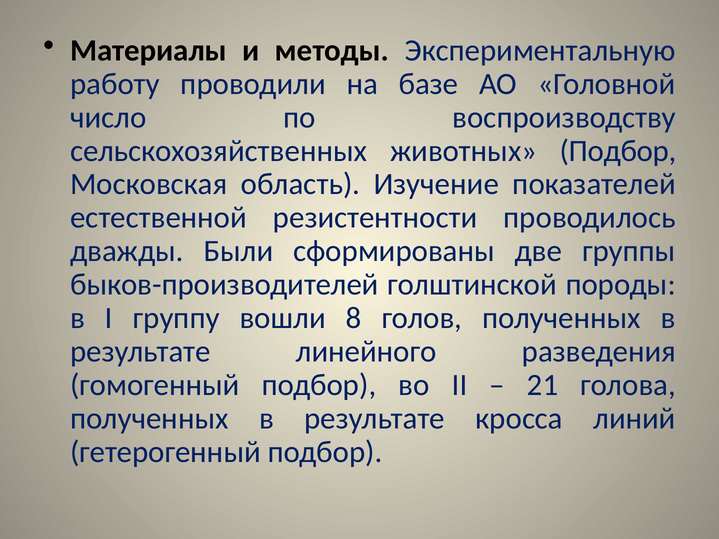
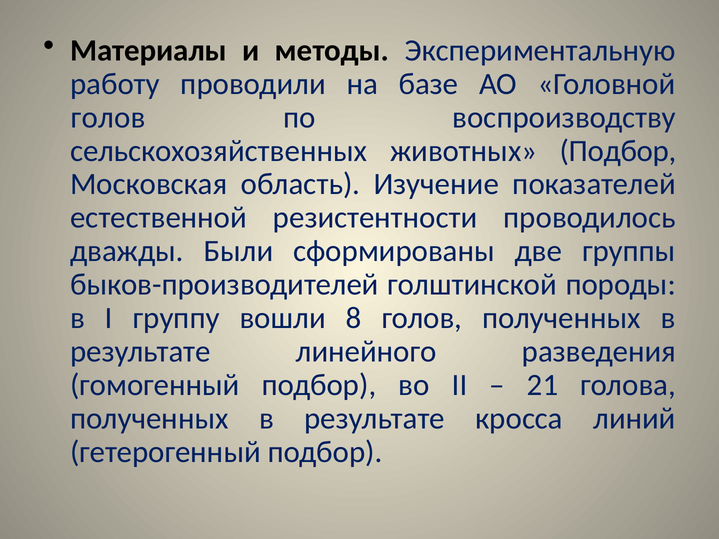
число at (108, 117): число -> голов
